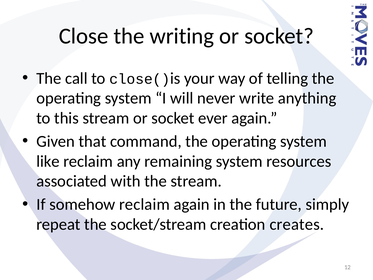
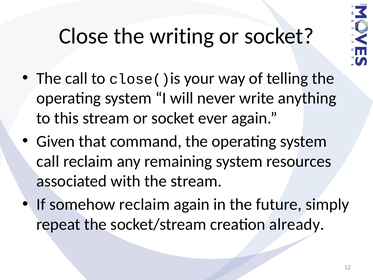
like at (48, 161): like -> call
creates: creates -> already
